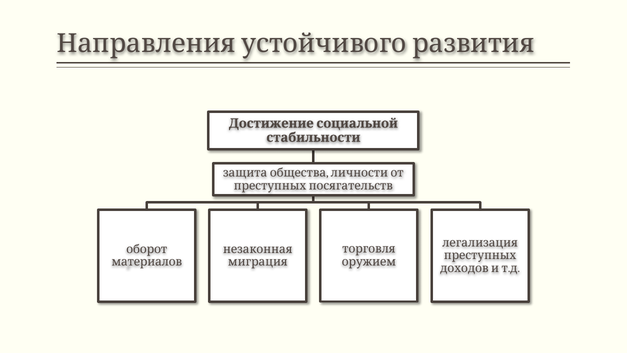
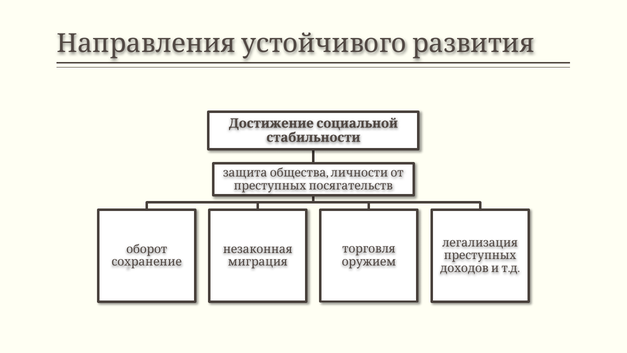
материалов: материалов -> сохранение
